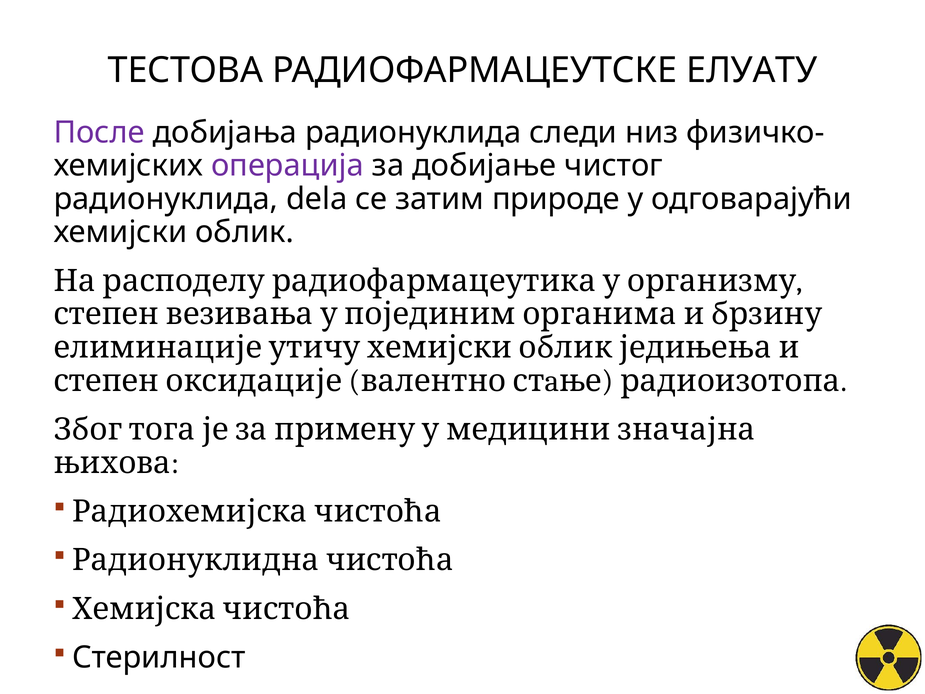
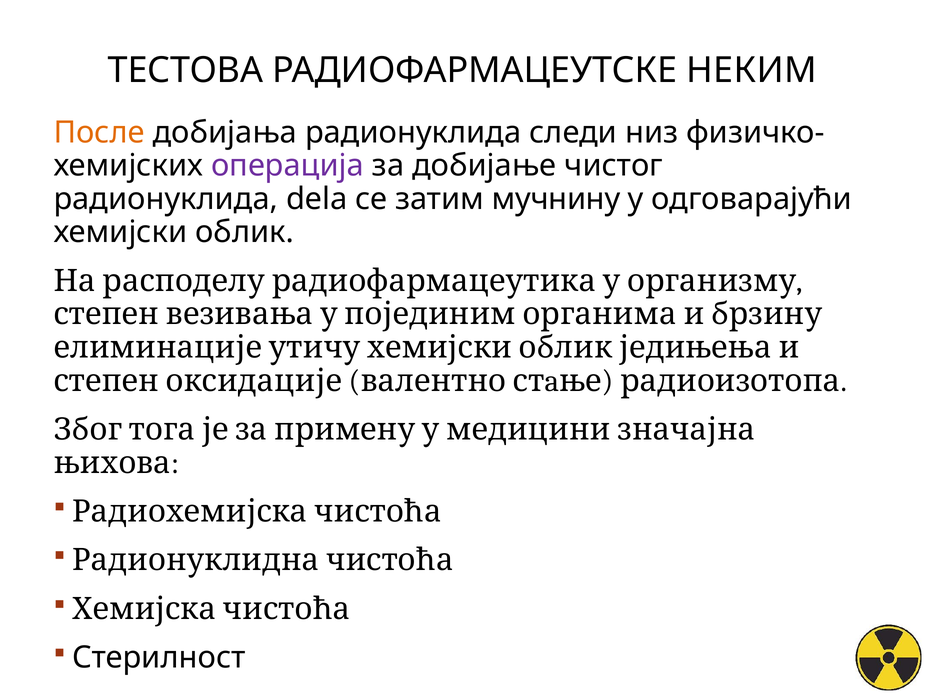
ЕЛУАТУ: ЕЛУАТУ -> НЕКИМ
После colour: purple -> orange
природе: природе -> мучнину
